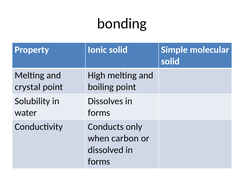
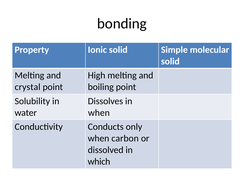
forms at (99, 113): forms -> when
forms at (99, 162): forms -> which
